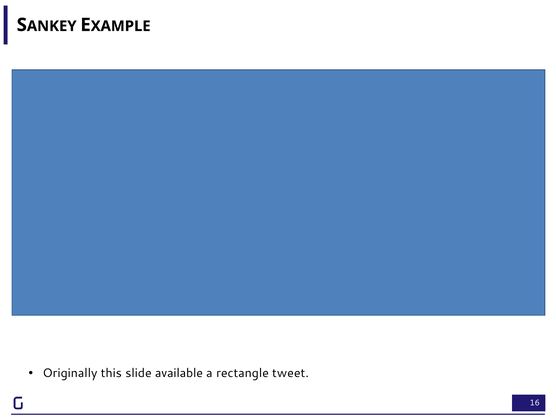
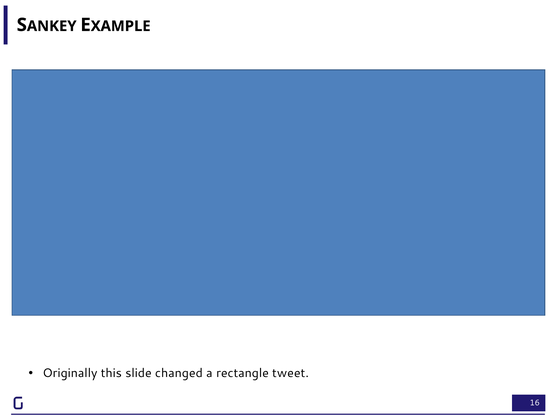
available: available -> changed
